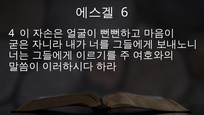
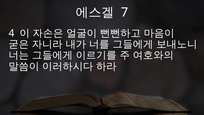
6: 6 -> 7
